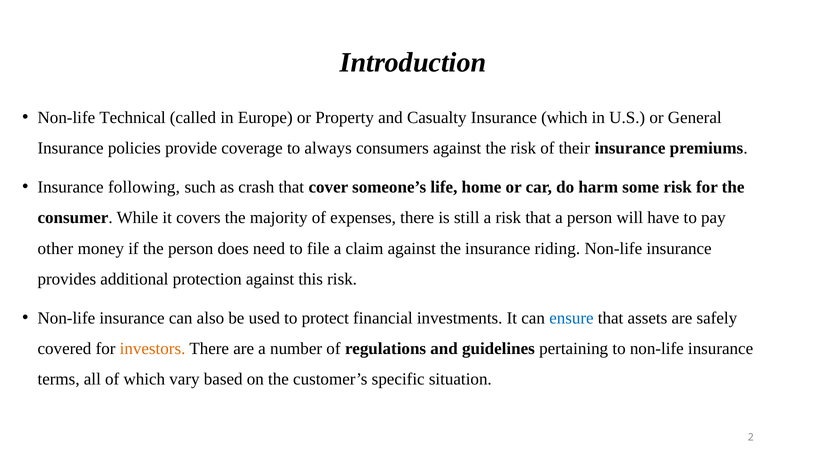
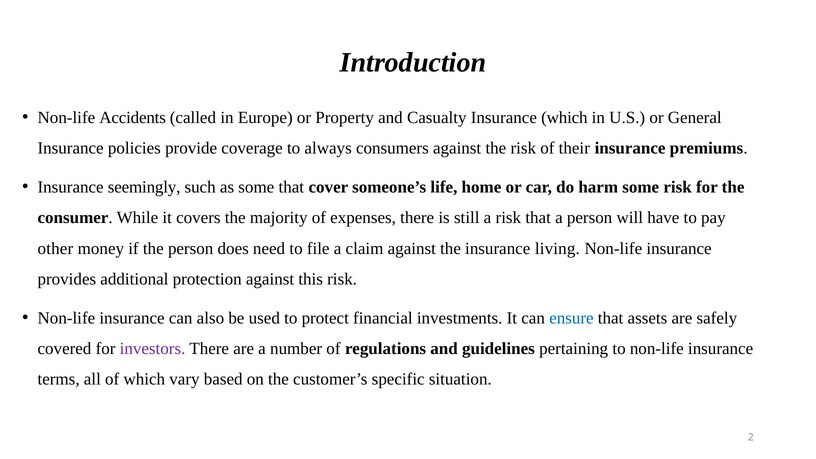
Technical: Technical -> Accidents
following: following -> seemingly
as crash: crash -> some
riding: riding -> living
investors colour: orange -> purple
